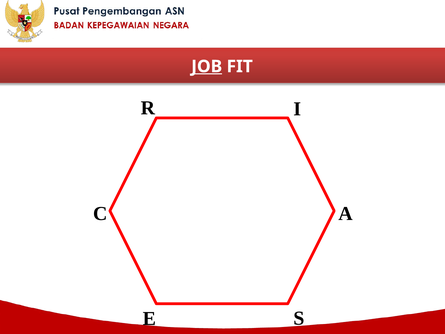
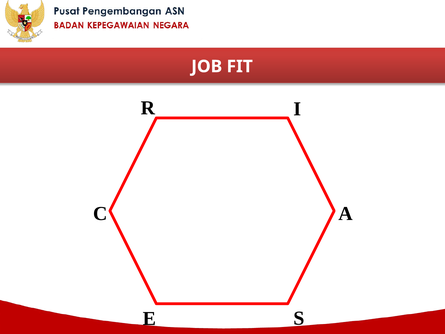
JOB underline: present -> none
